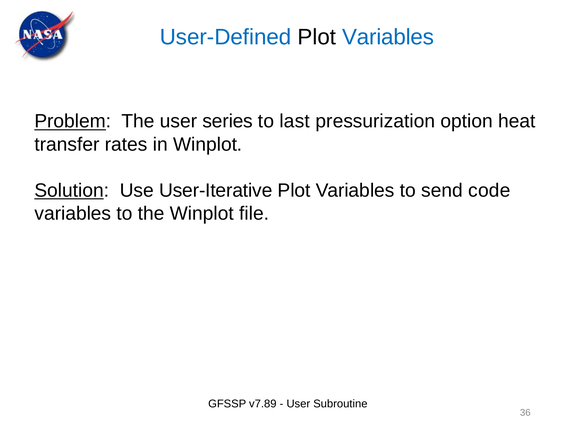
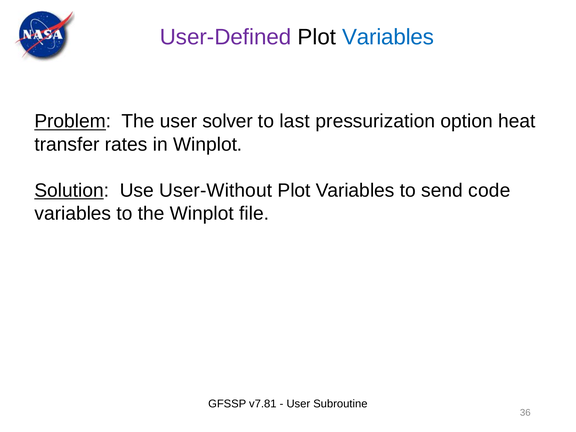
User-Defined colour: blue -> purple
series: series -> solver
User-Iterative: User-Iterative -> User-Without
v7.89: v7.89 -> v7.81
